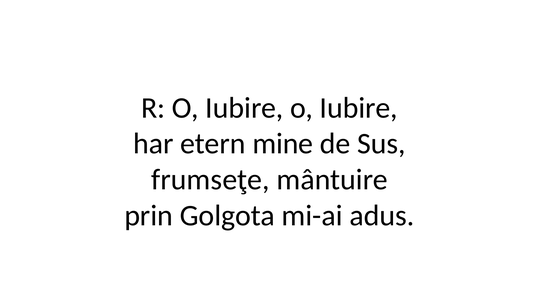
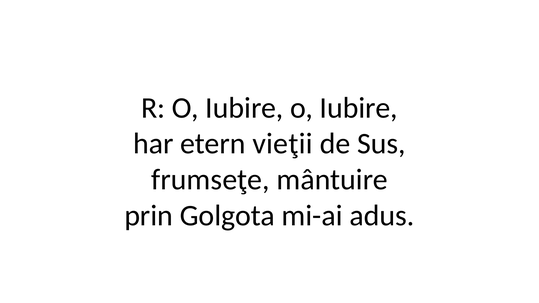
mine: mine -> vieţii
